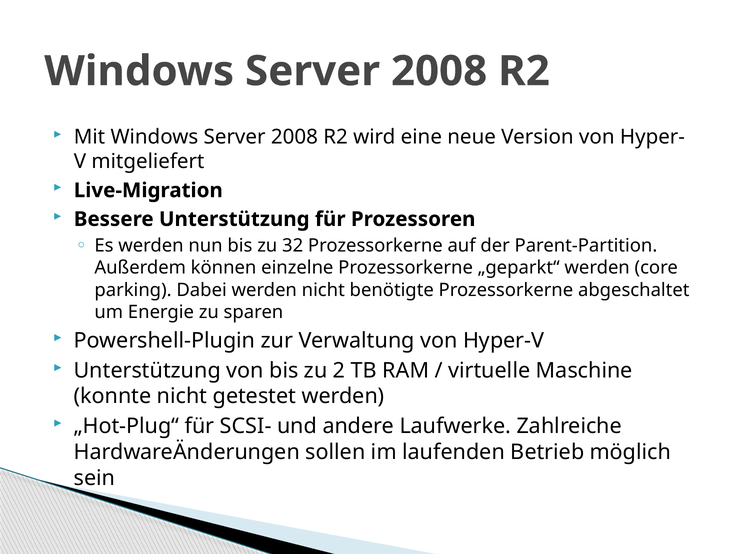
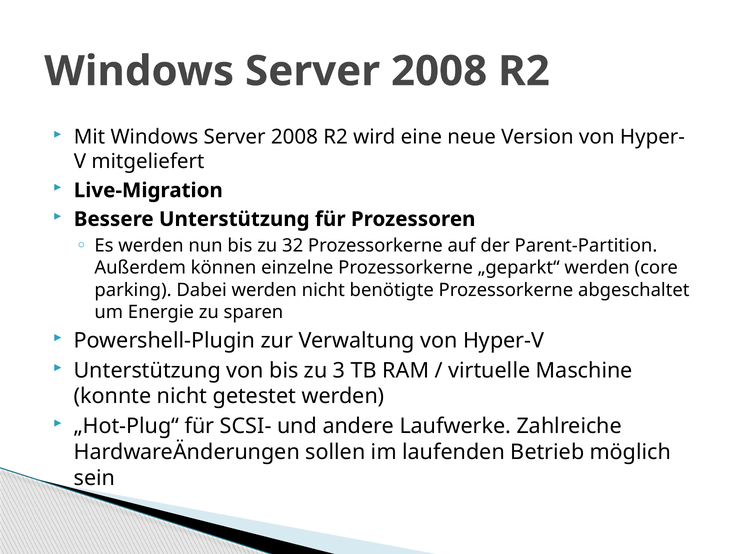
2: 2 -> 3
